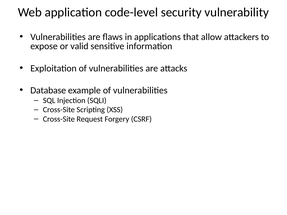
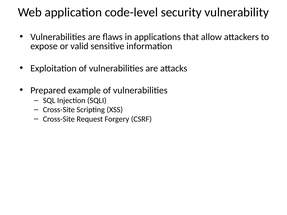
Database: Database -> Prepared
